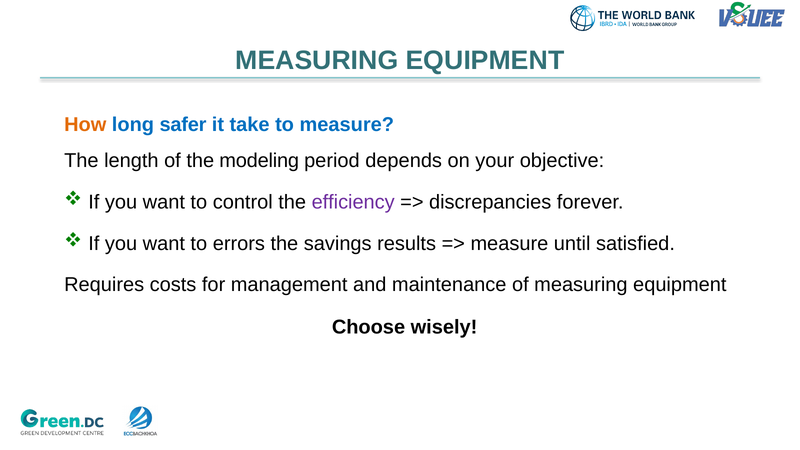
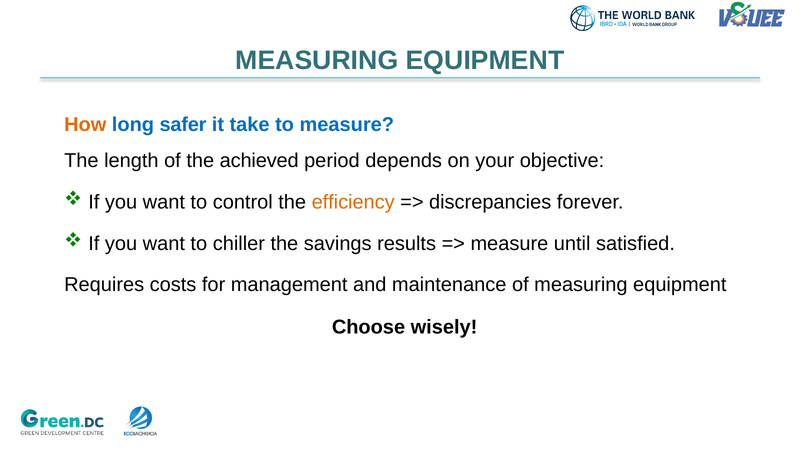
modeling: modeling -> achieved
efficiency colour: purple -> orange
errors: errors -> chiller
